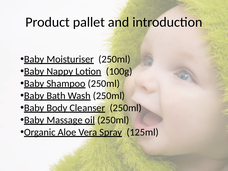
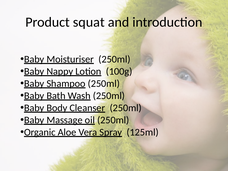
pallet: pallet -> squat
